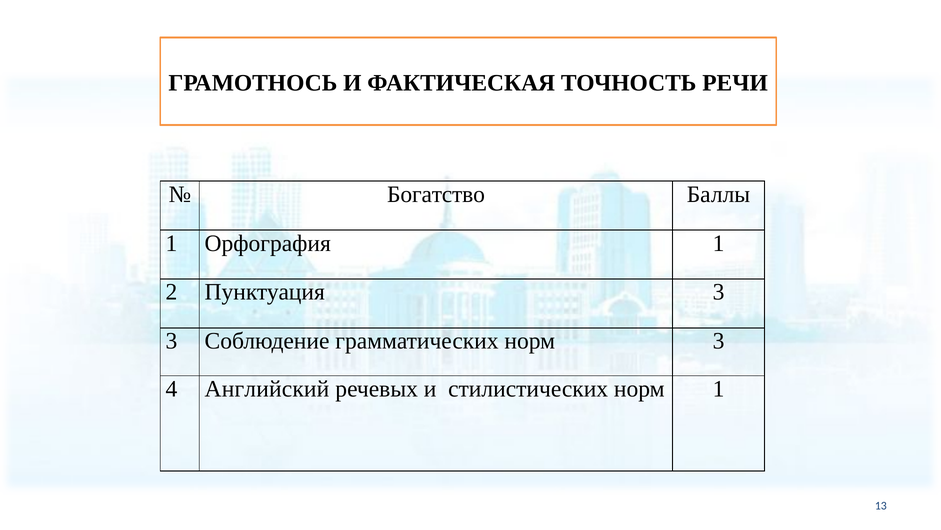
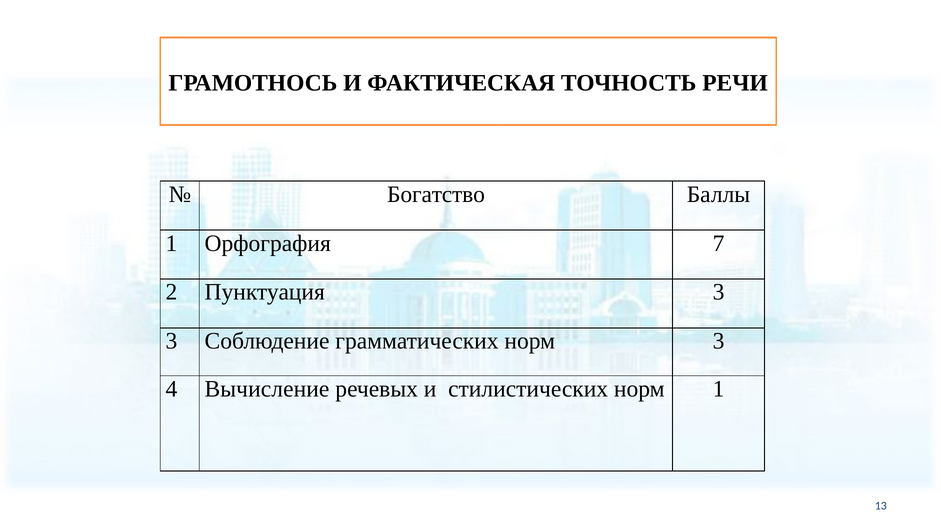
Орфография 1: 1 -> 7
Английский: Английский -> Вычисление
